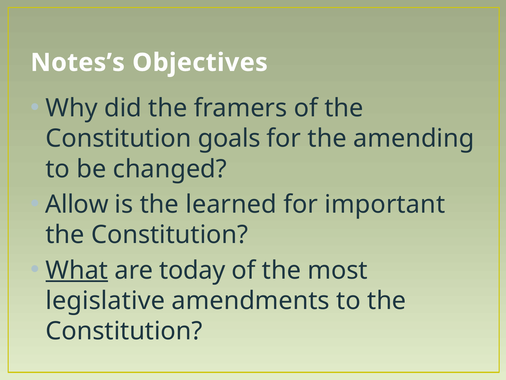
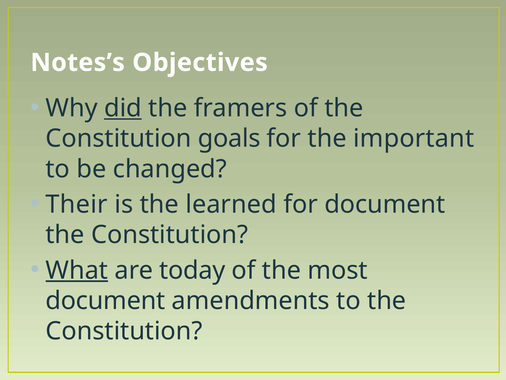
did underline: none -> present
amending: amending -> important
Allow: Allow -> Their
for important: important -> document
legislative at (105, 300): legislative -> document
